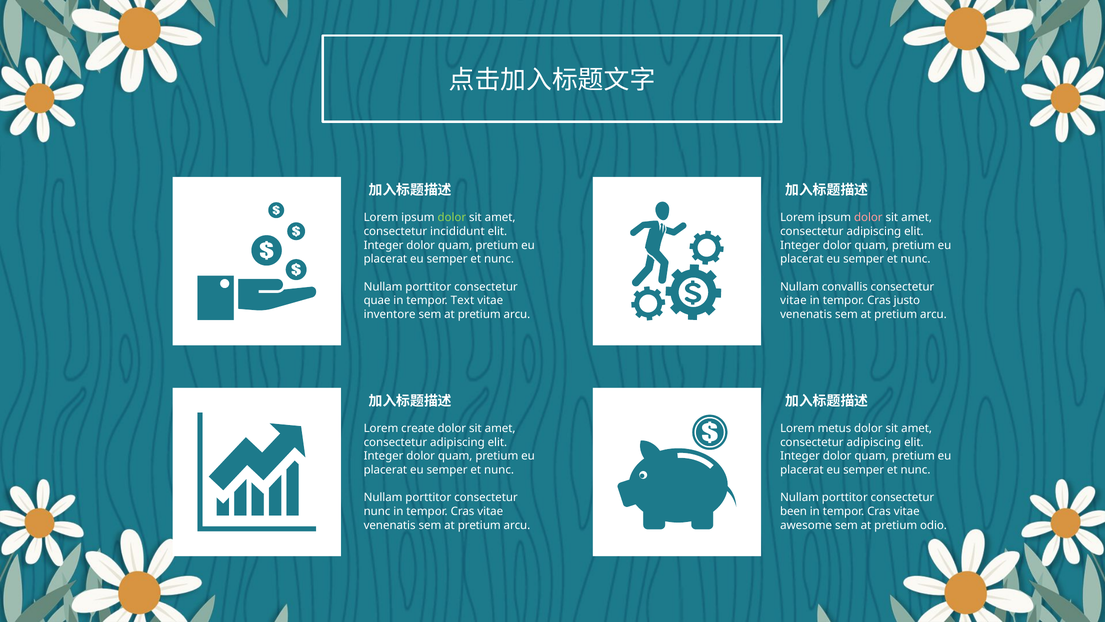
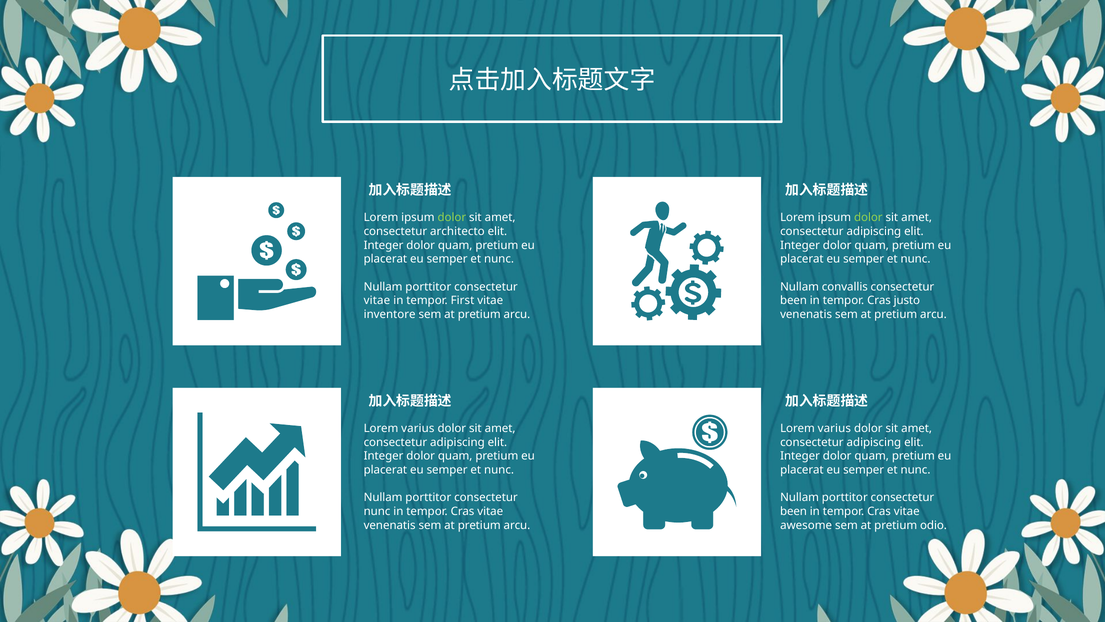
dolor at (868, 217) colour: pink -> light green
incididunt: incididunt -> architecto
quae at (377, 300): quae -> vitae
Text: Text -> First
vitae at (793, 300): vitae -> been
create at (418, 428): create -> varius
metus at (834, 428): metus -> varius
